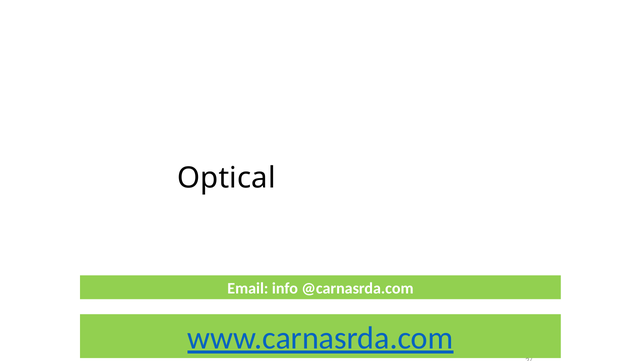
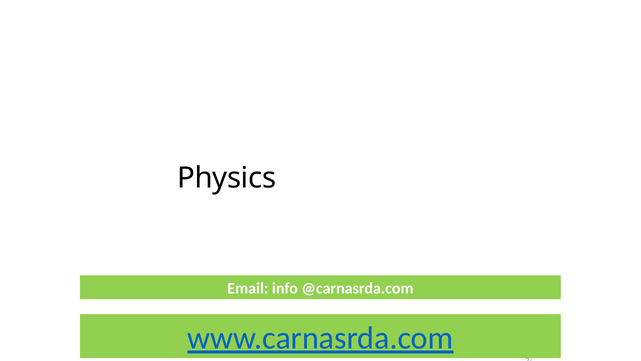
Optical: Optical -> Physics
